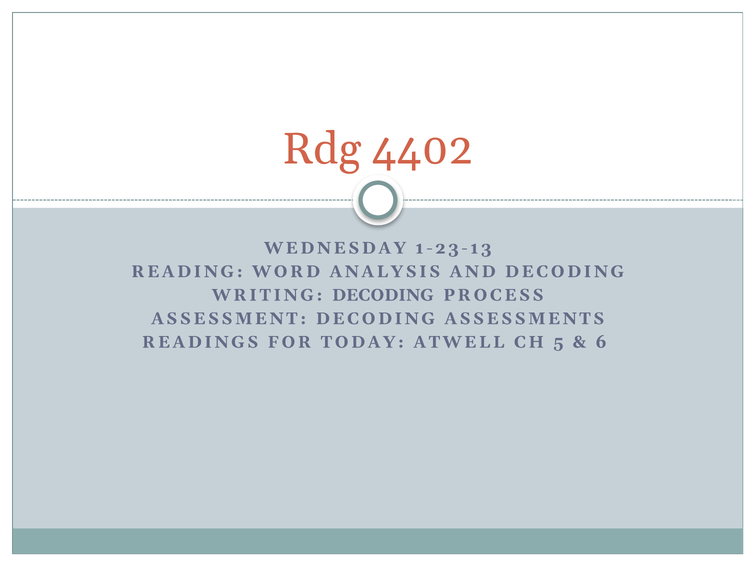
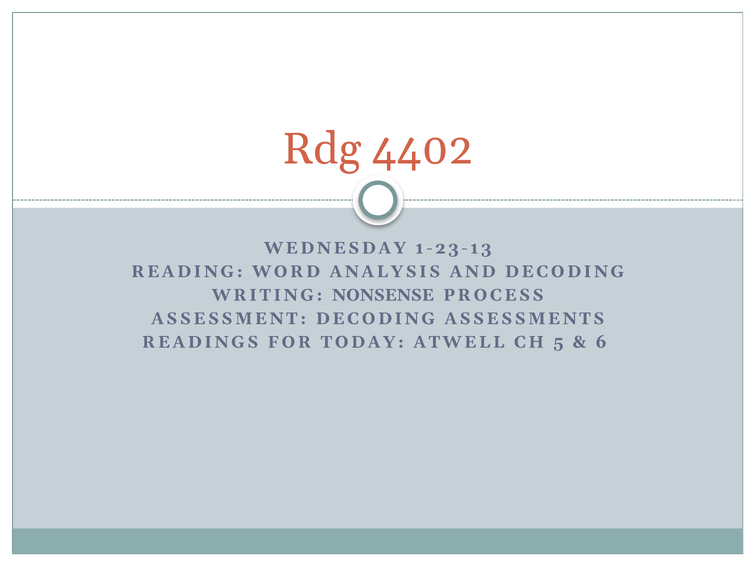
WRITING DECODING: DECODING -> NONSENSE
